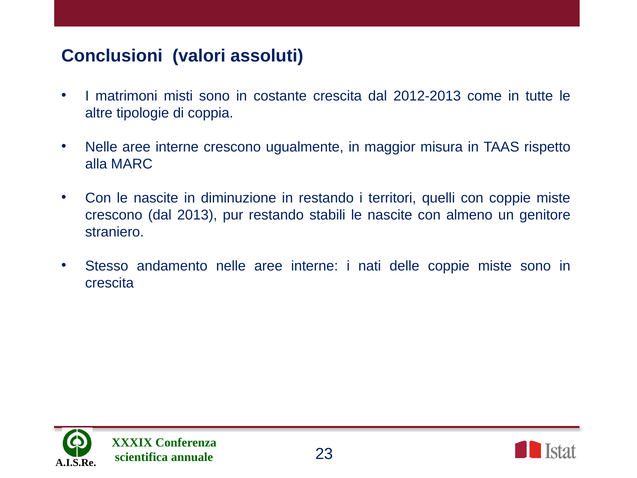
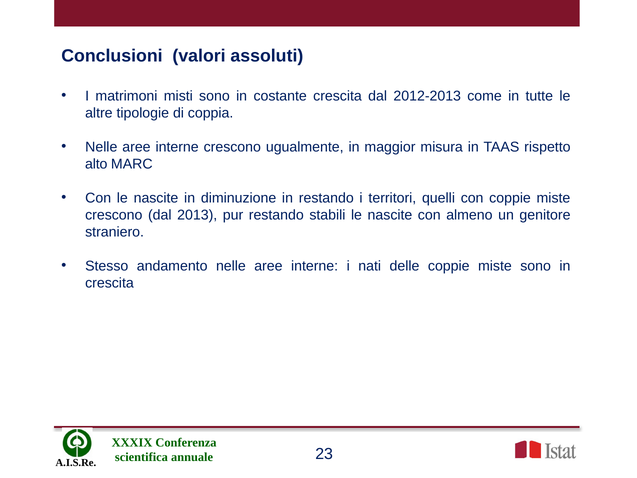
alla: alla -> alto
